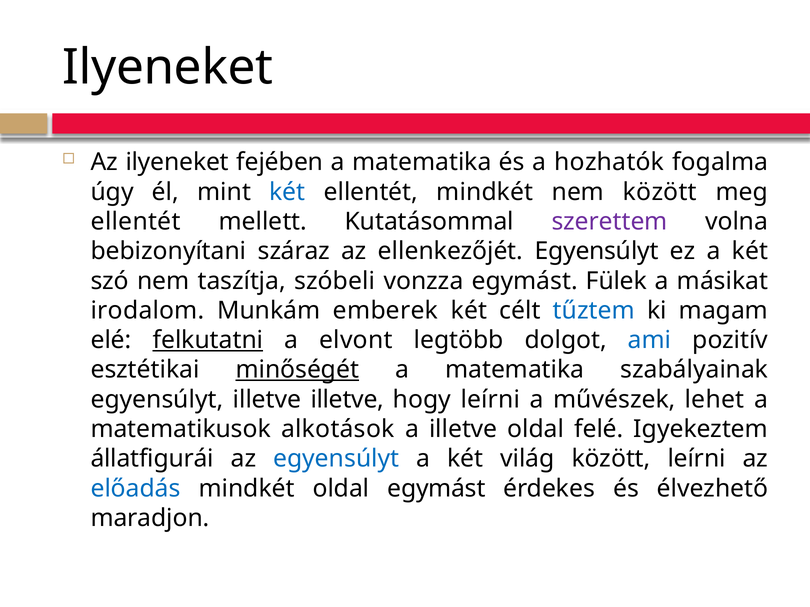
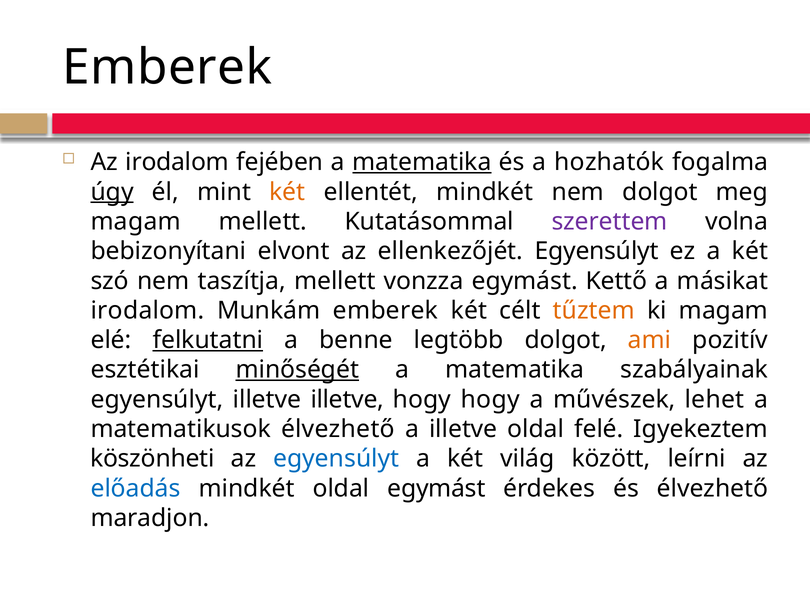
Ilyeneket at (168, 68): Ilyeneket -> Emberek
Az ilyeneket: ilyeneket -> irodalom
matematika at (422, 162) underline: none -> present
úgy underline: none -> present
két at (287, 192) colour: blue -> orange
nem között: között -> dolgot
ellentét at (136, 222): ellentét -> magam
száraz: száraz -> elvont
taszítja szóbeli: szóbeli -> mellett
Fülek: Fülek -> Kettő
tűztem colour: blue -> orange
elvont: elvont -> benne
ami colour: blue -> orange
hogy leírni: leírni -> hogy
matematikusok alkotások: alkotások -> élvezhető
állatfigurái: állatfigurái -> köszönheti
